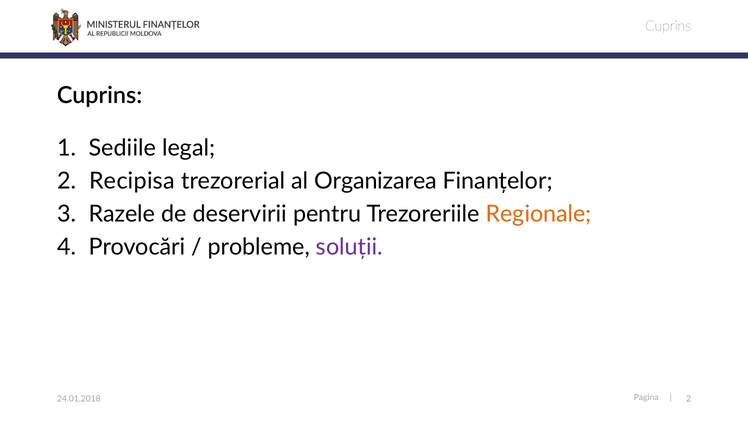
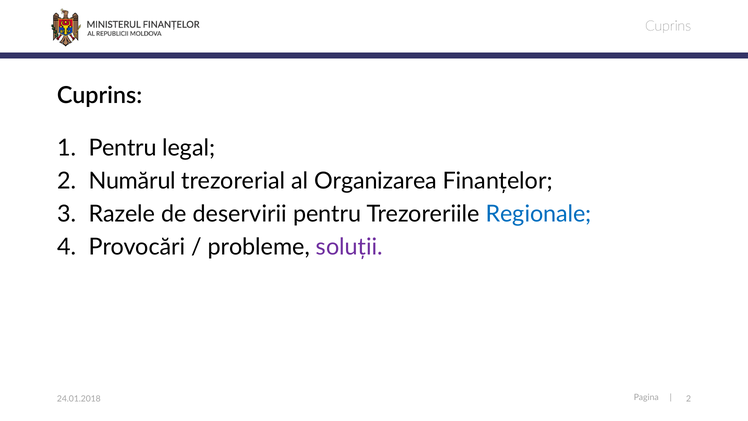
Sediile at (122, 148): Sediile -> Pentru
Recipisa: Recipisa -> Numărul
Regionale colour: orange -> blue
